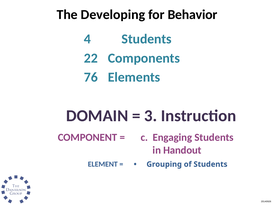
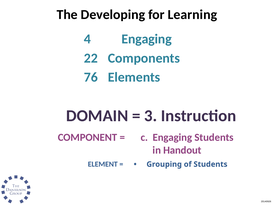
Behavior: Behavior -> Learning
4 Students: Students -> Engaging
